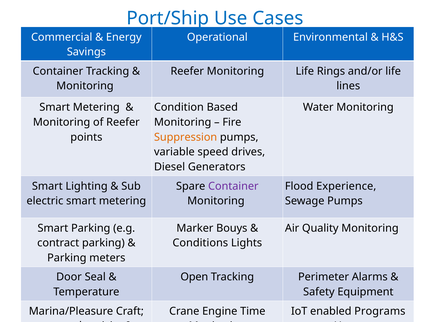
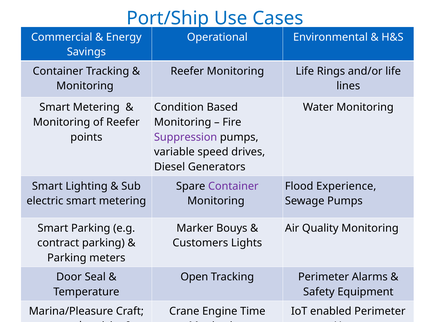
Suppression colour: orange -> purple
Conditions: Conditions -> Customers
enabled Programs: Programs -> Perimeter
